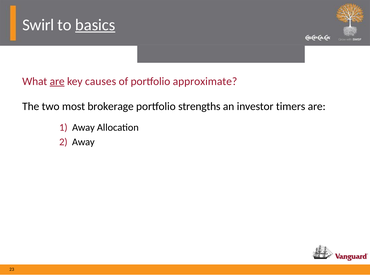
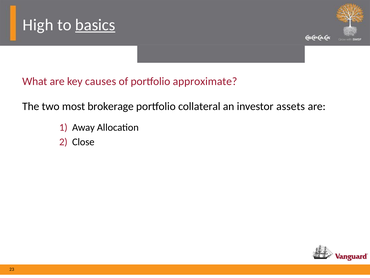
Swirl: Swirl -> High
are at (57, 81) underline: present -> none
strengths: strengths -> collateral
timers: timers -> assets
2 Away: Away -> Close
